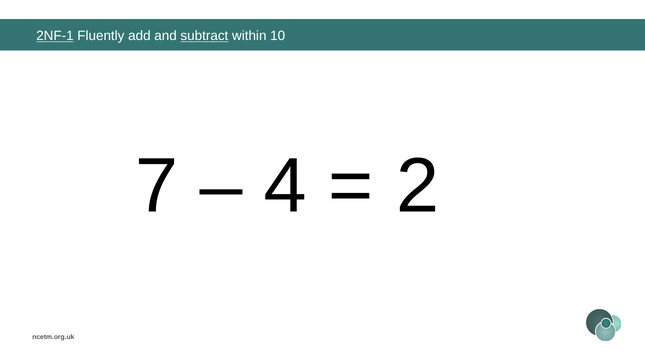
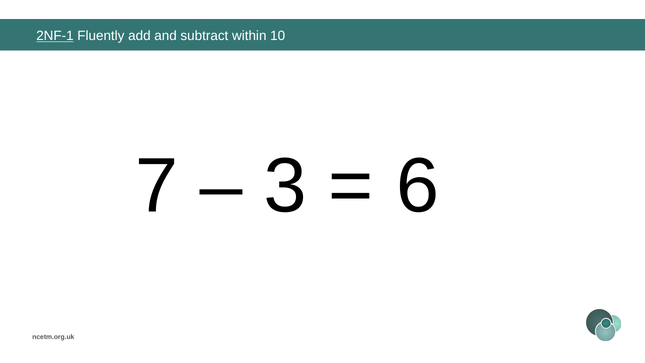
subtract underline: present -> none
4: 4 -> 3
2: 2 -> 6
